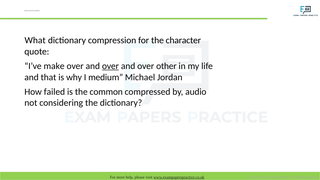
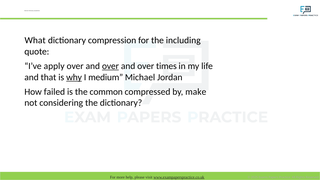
character: character -> including
make: make -> apply
other: other -> times
why underline: none -> present
audio: audio -> make
